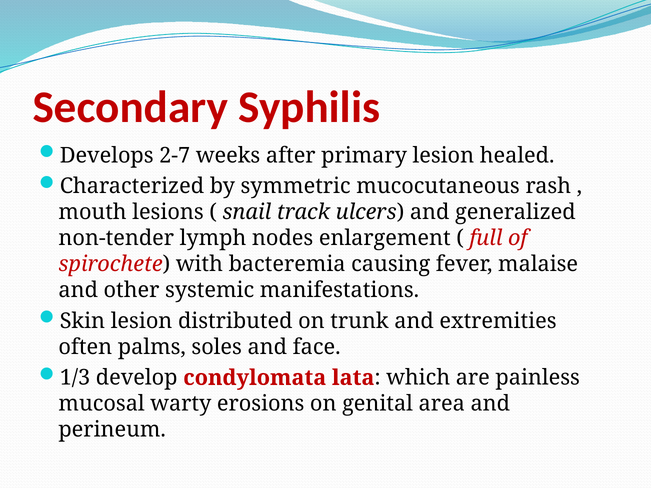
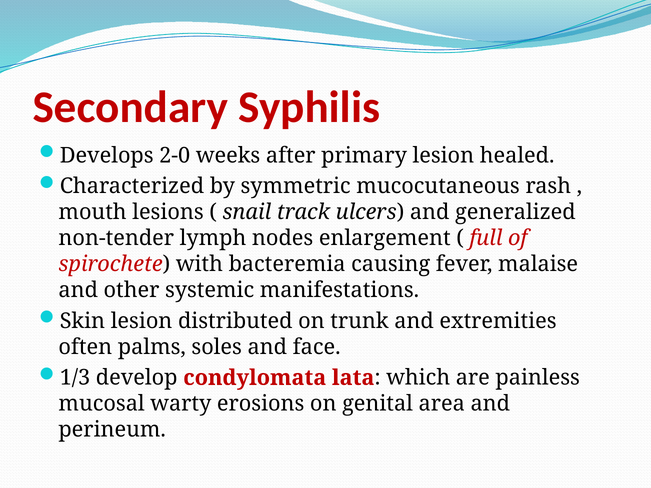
2-7: 2-7 -> 2-0
